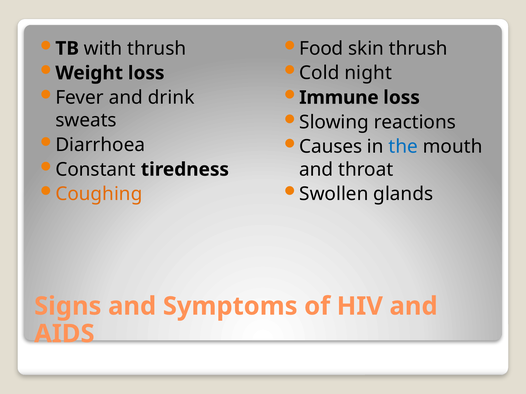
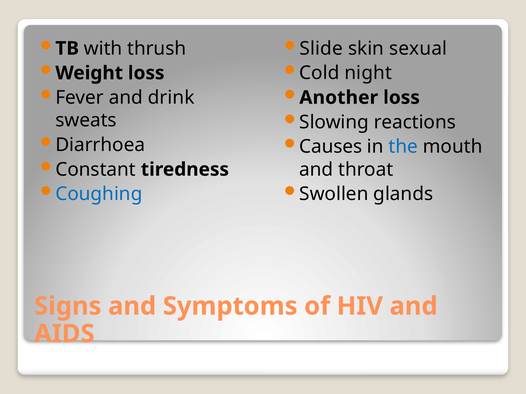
Food: Food -> Slide
skin thrush: thrush -> sexual
Immune: Immune -> Another
Coughing colour: orange -> blue
